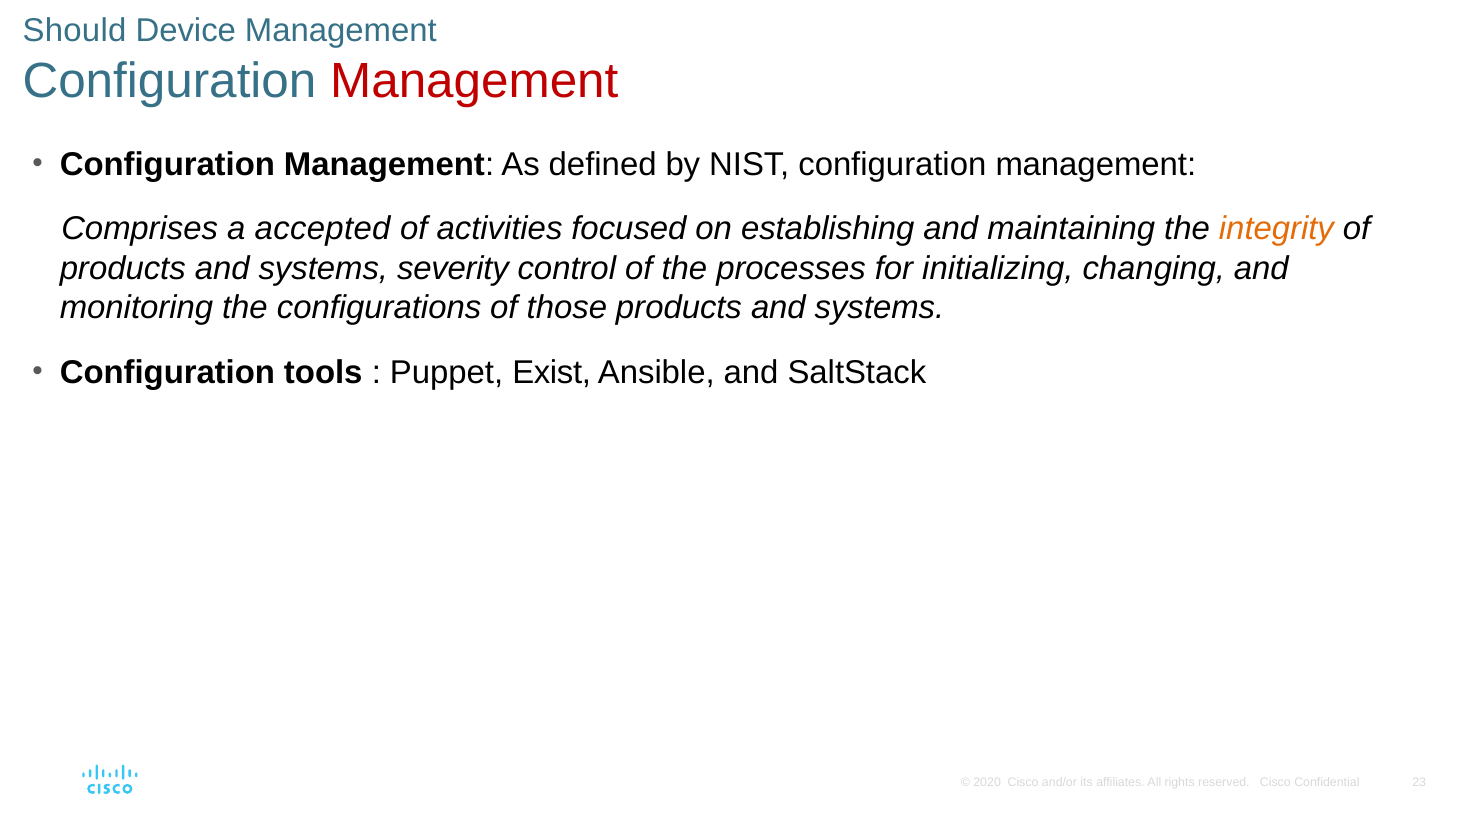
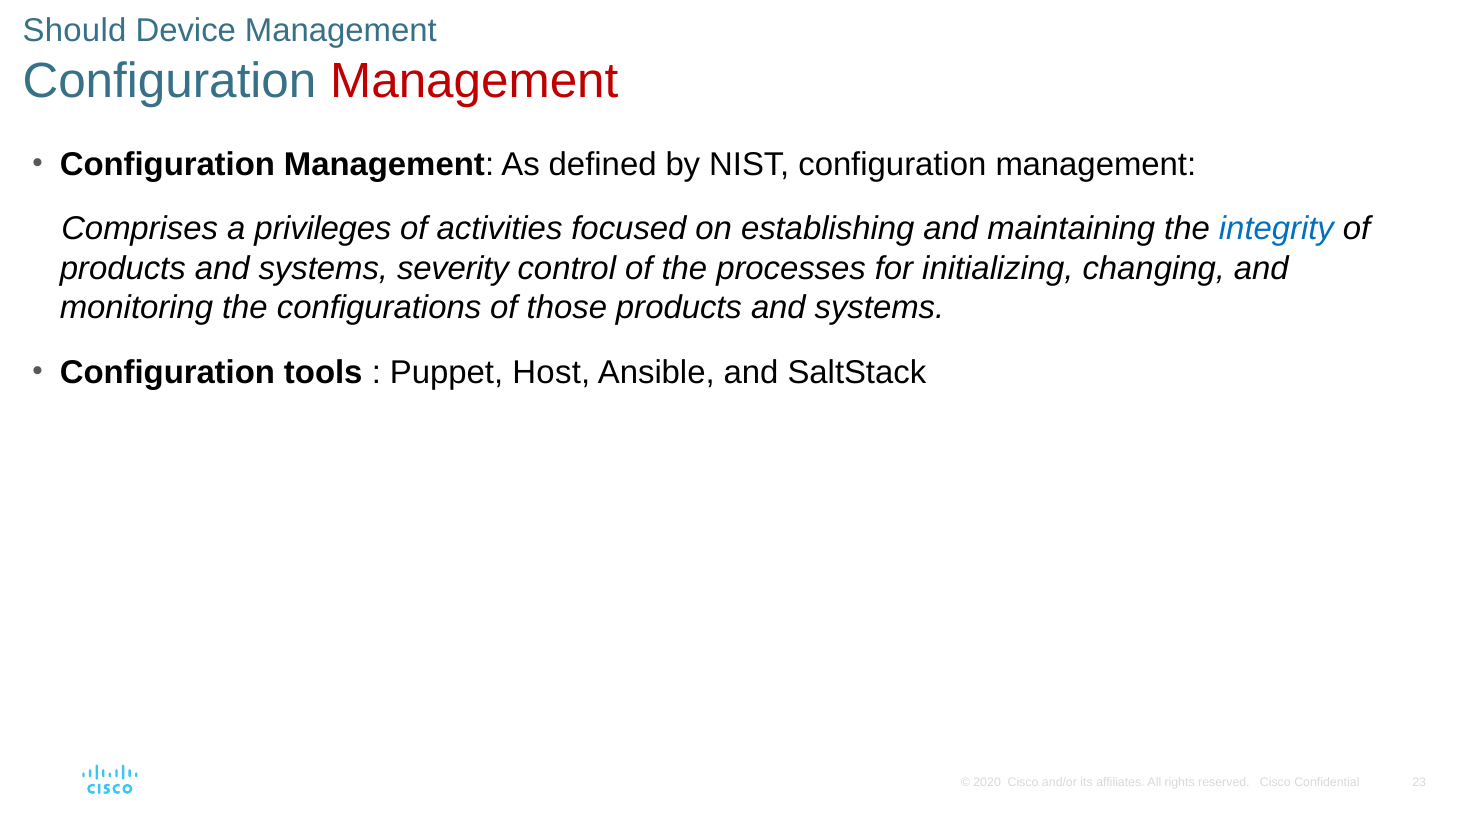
accepted: accepted -> privileges
integrity colour: orange -> blue
Exist: Exist -> Host
